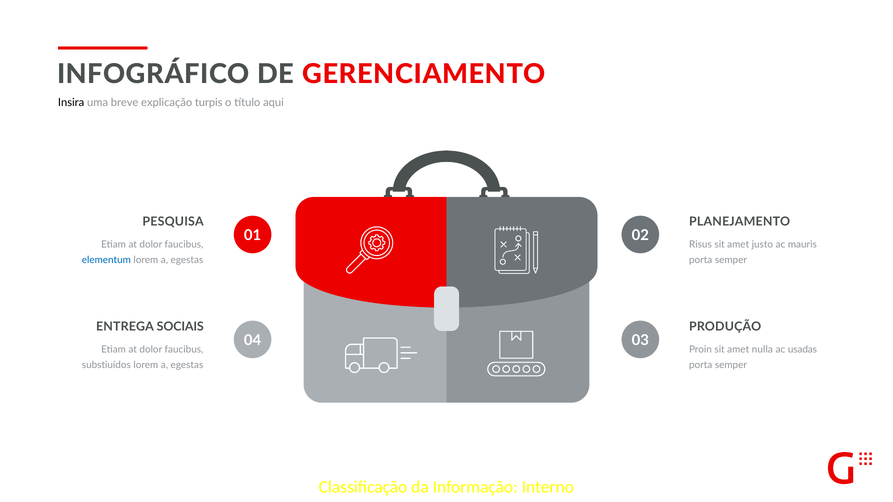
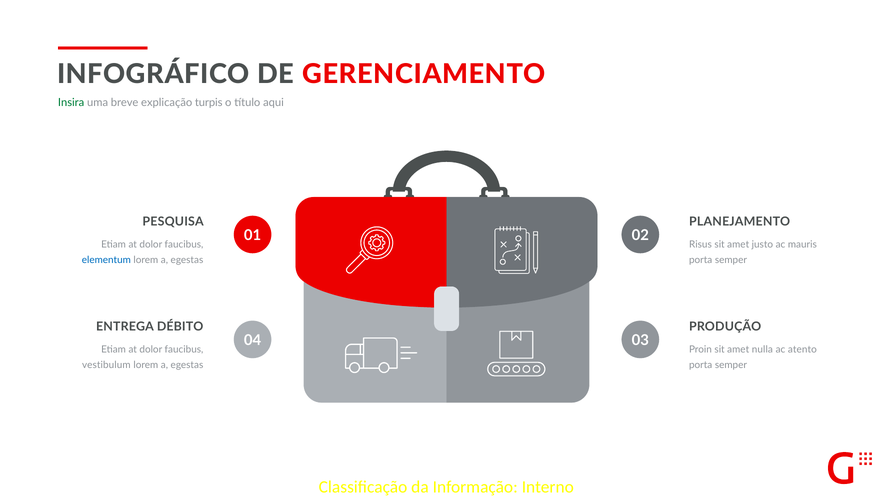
Insira colour: black -> green
SOCIAIS: SOCIAIS -> DÉBITO
usadas: usadas -> atento
substiuídos: substiuídos -> vestibulum
